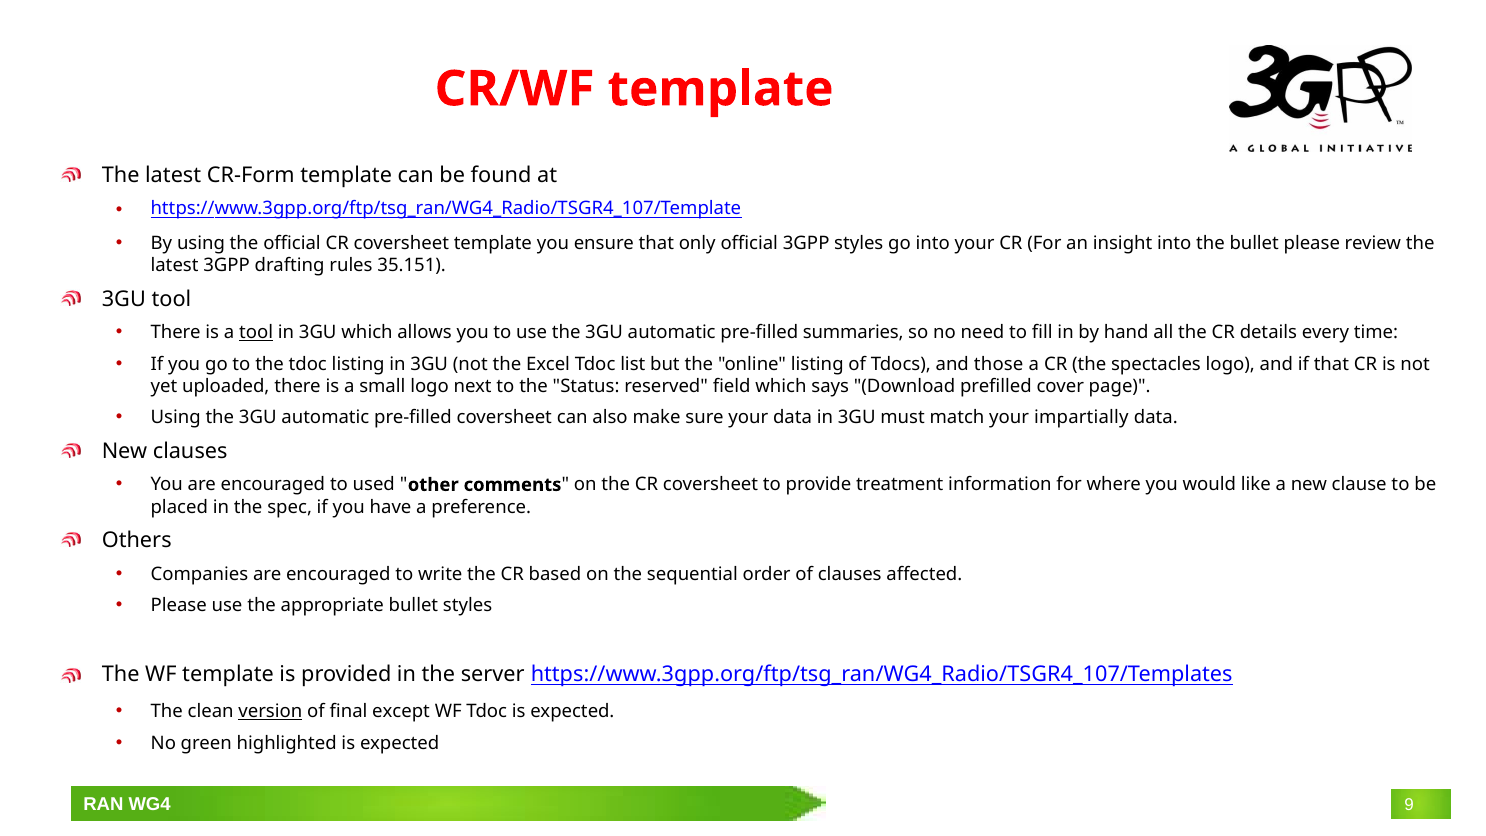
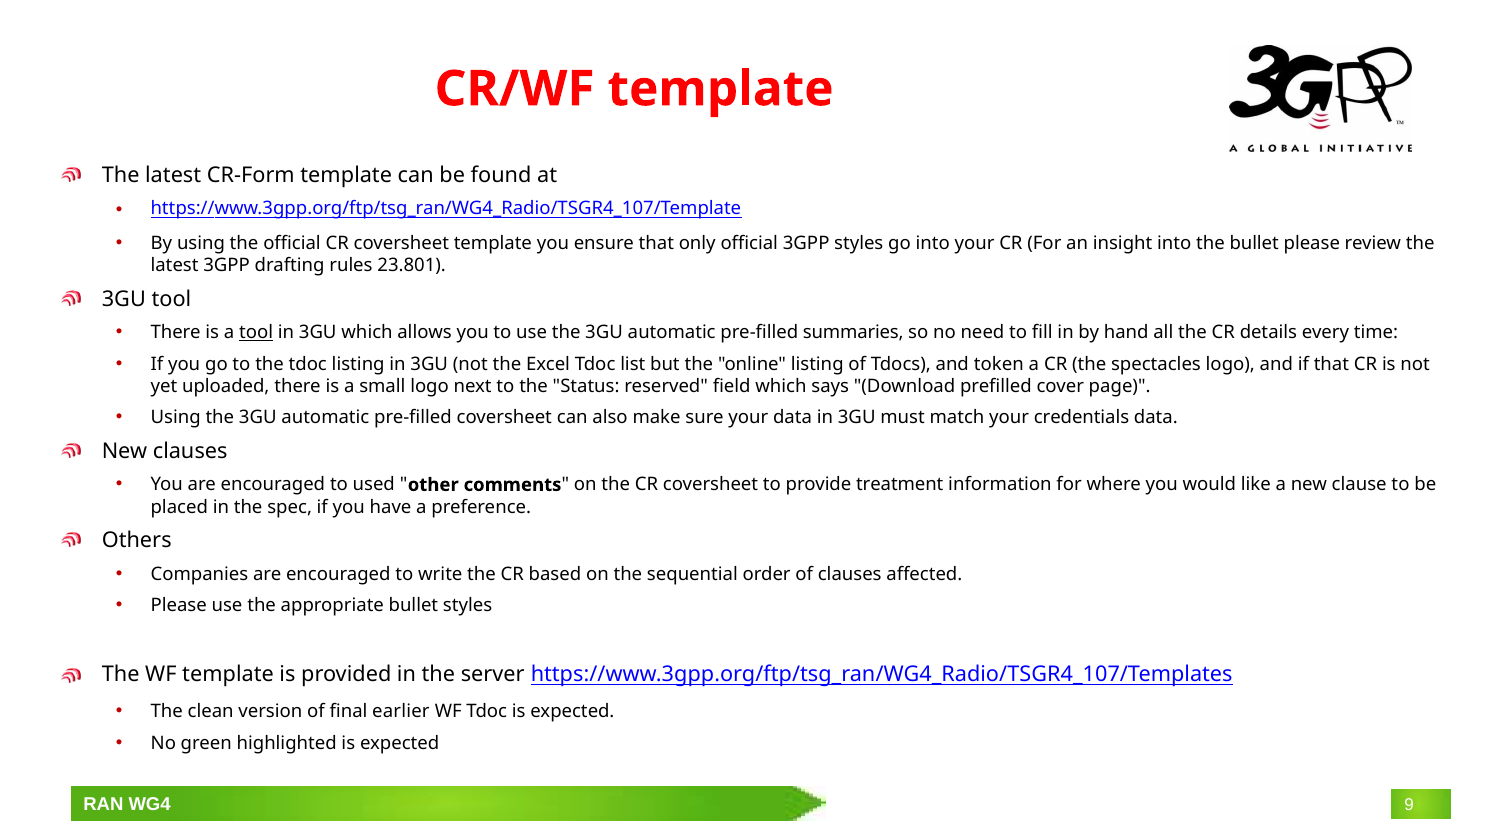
35.151: 35.151 -> 23.801
those: those -> token
impartially: impartially -> credentials
version underline: present -> none
except: except -> earlier
